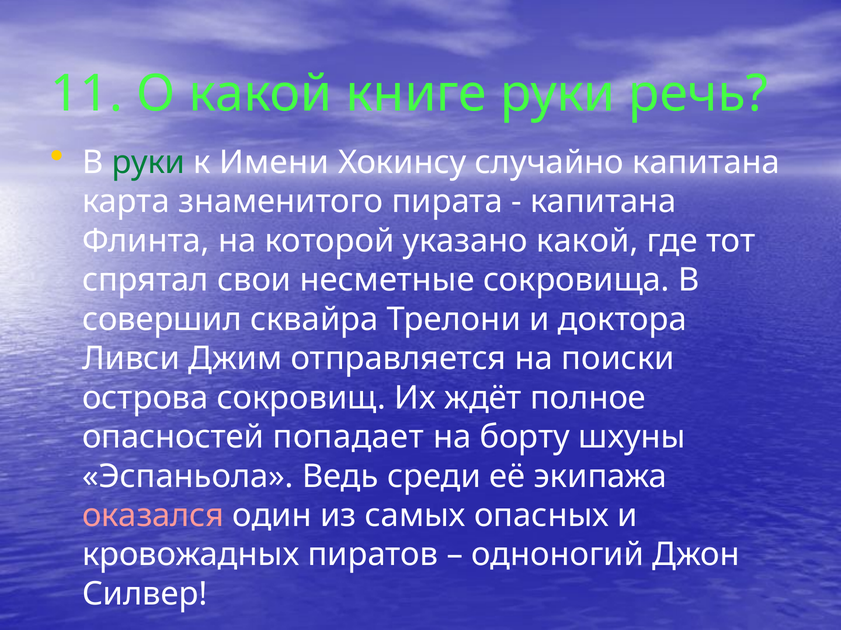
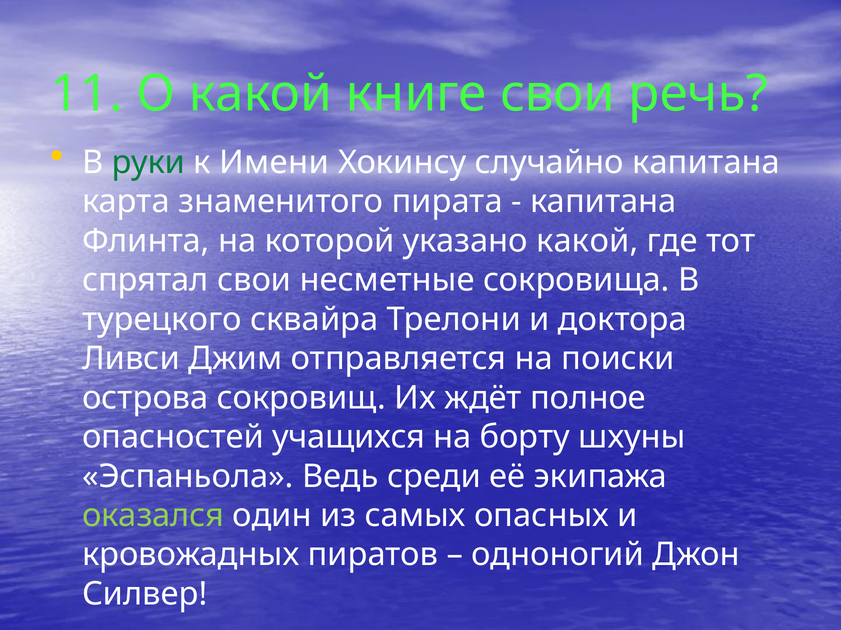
книге руки: руки -> свои
совершил: совершил -> турецкого
попадает: попадает -> учащихся
оказался colour: pink -> light green
